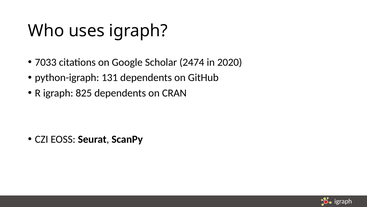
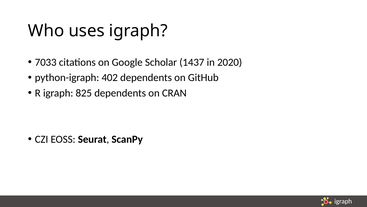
2474: 2474 -> 1437
131: 131 -> 402
